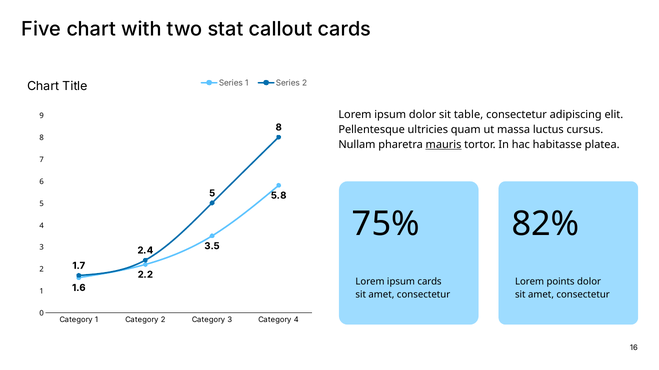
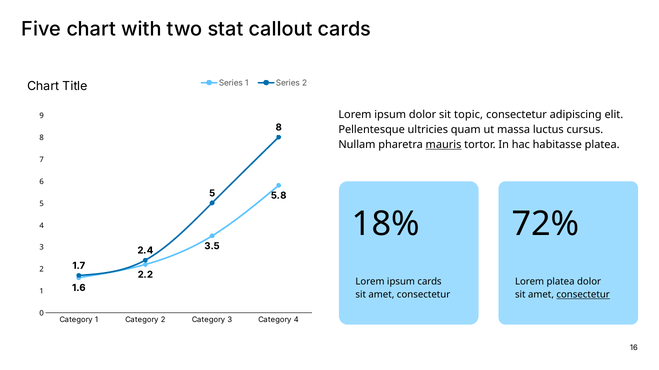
table: table -> topic
75%: 75% -> 18%
82%: 82% -> 72%
Lorem points: points -> platea
consectetur at (583, 295) underline: none -> present
